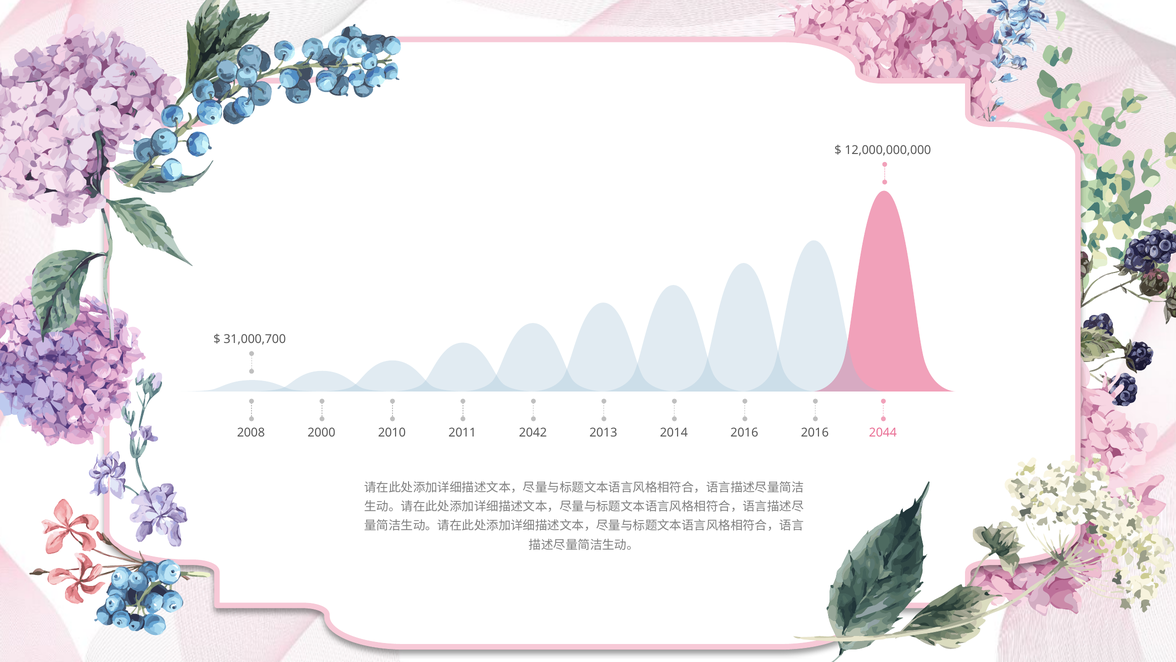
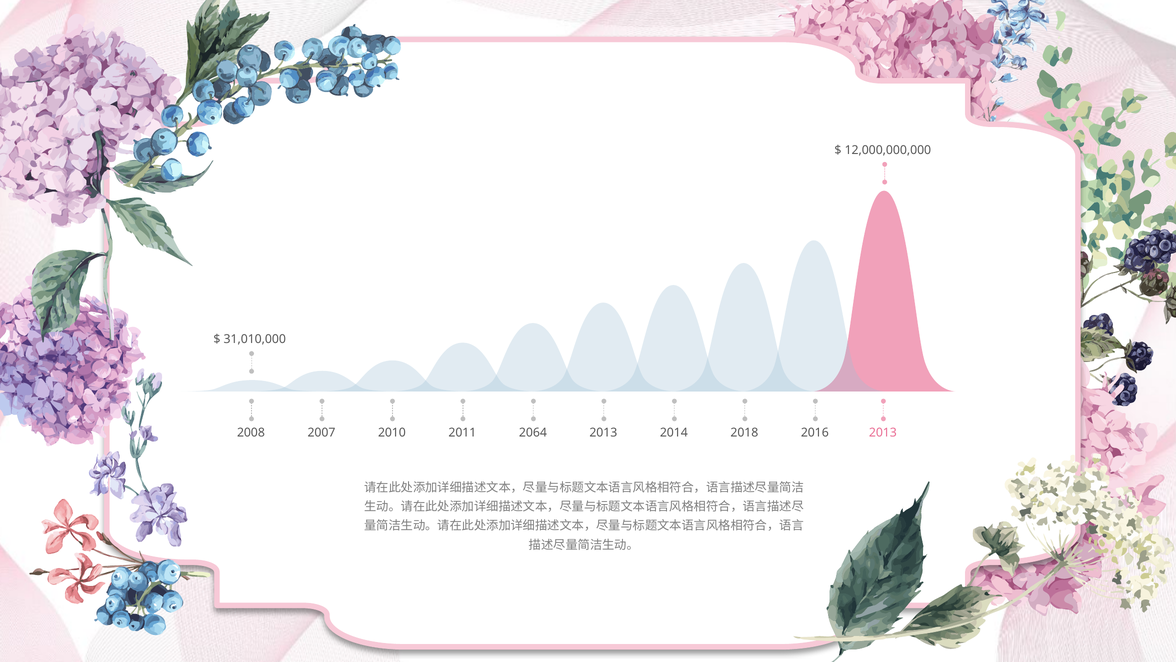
31,000,700: 31,000,700 -> 31,010,000
2000: 2000 -> 2007
2042: 2042 -> 2064
2014 2016: 2016 -> 2018
2016 2044: 2044 -> 2013
